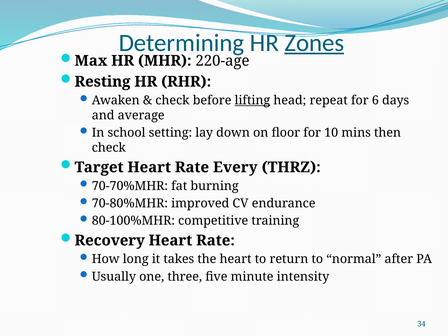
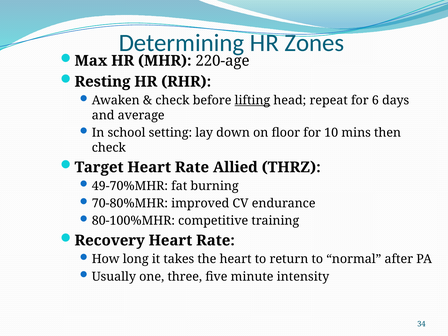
Zones underline: present -> none
Every: Every -> Allied
70-70%MHR: 70-70%MHR -> 49-70%MHR
